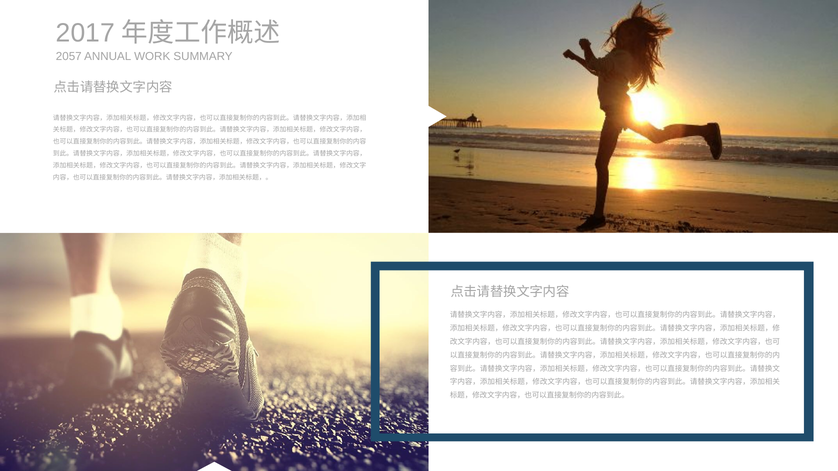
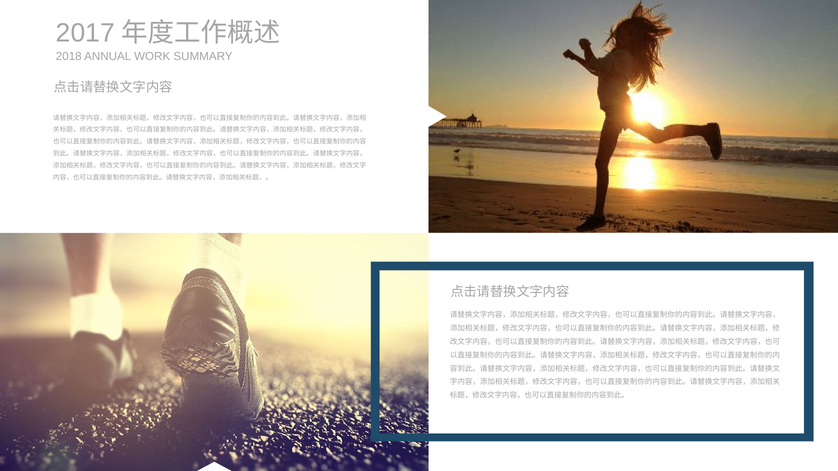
2057: 2057 -> 2018
